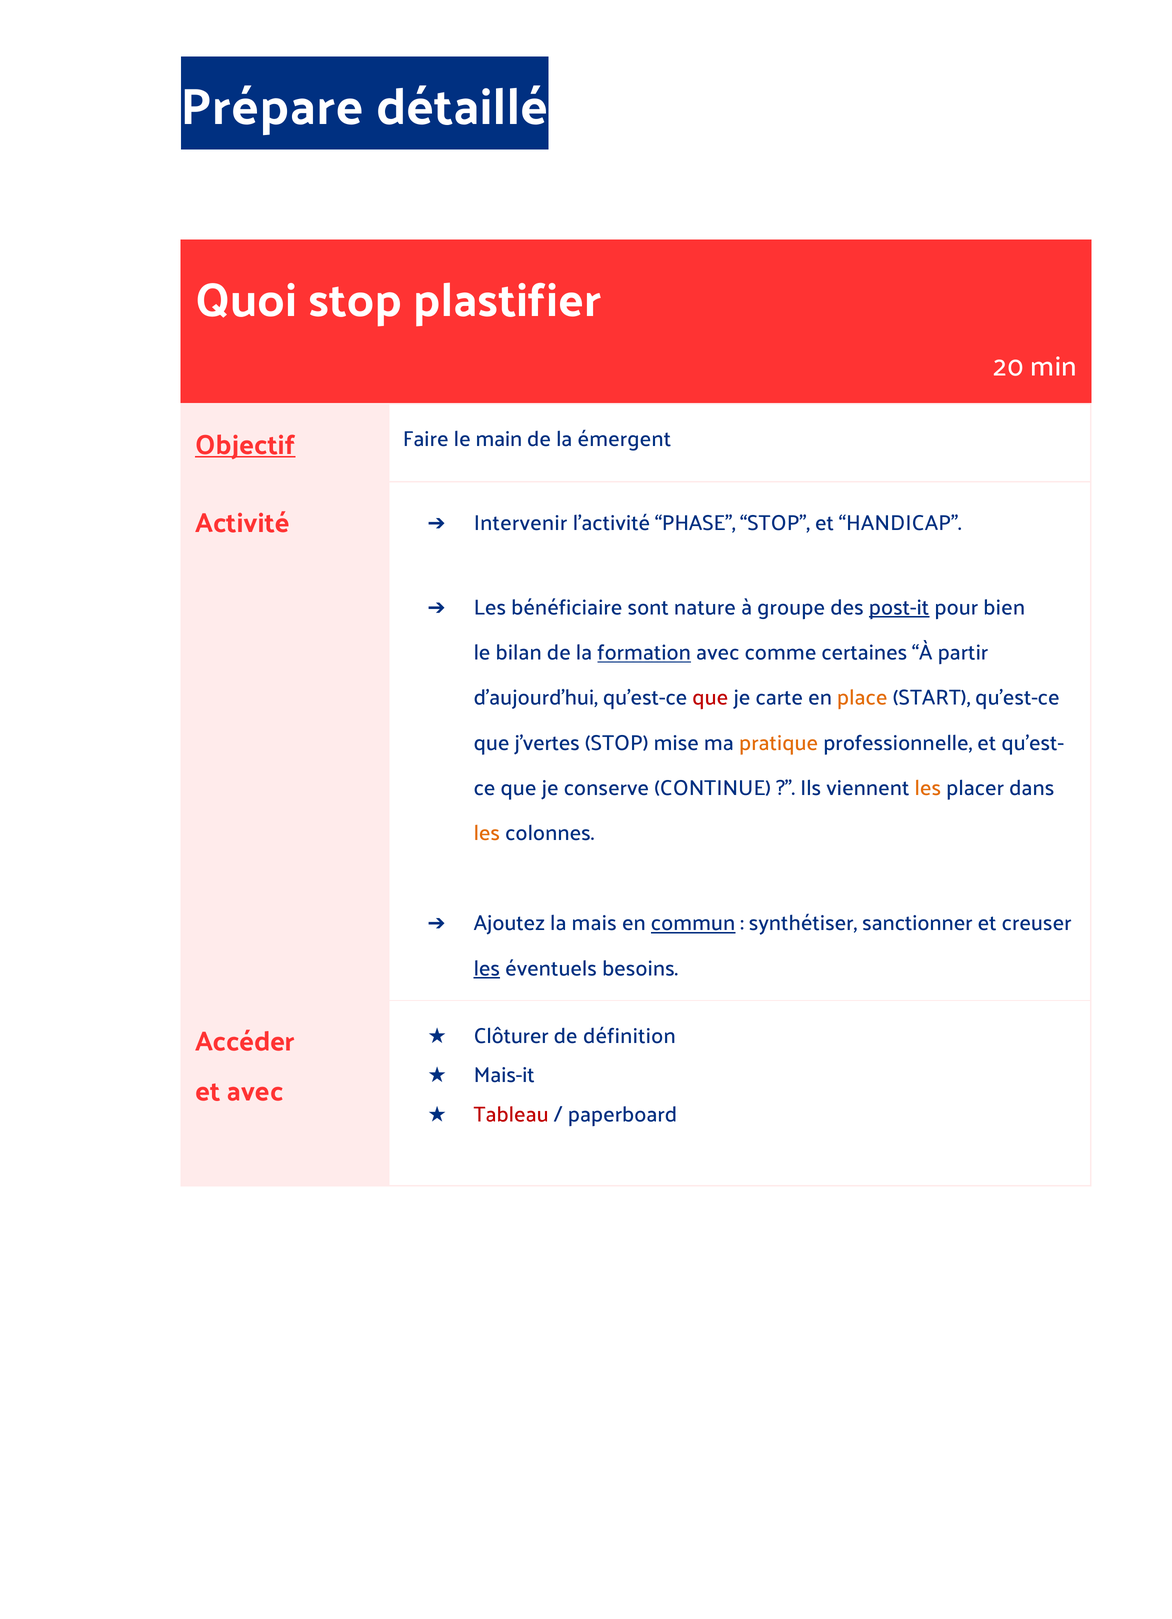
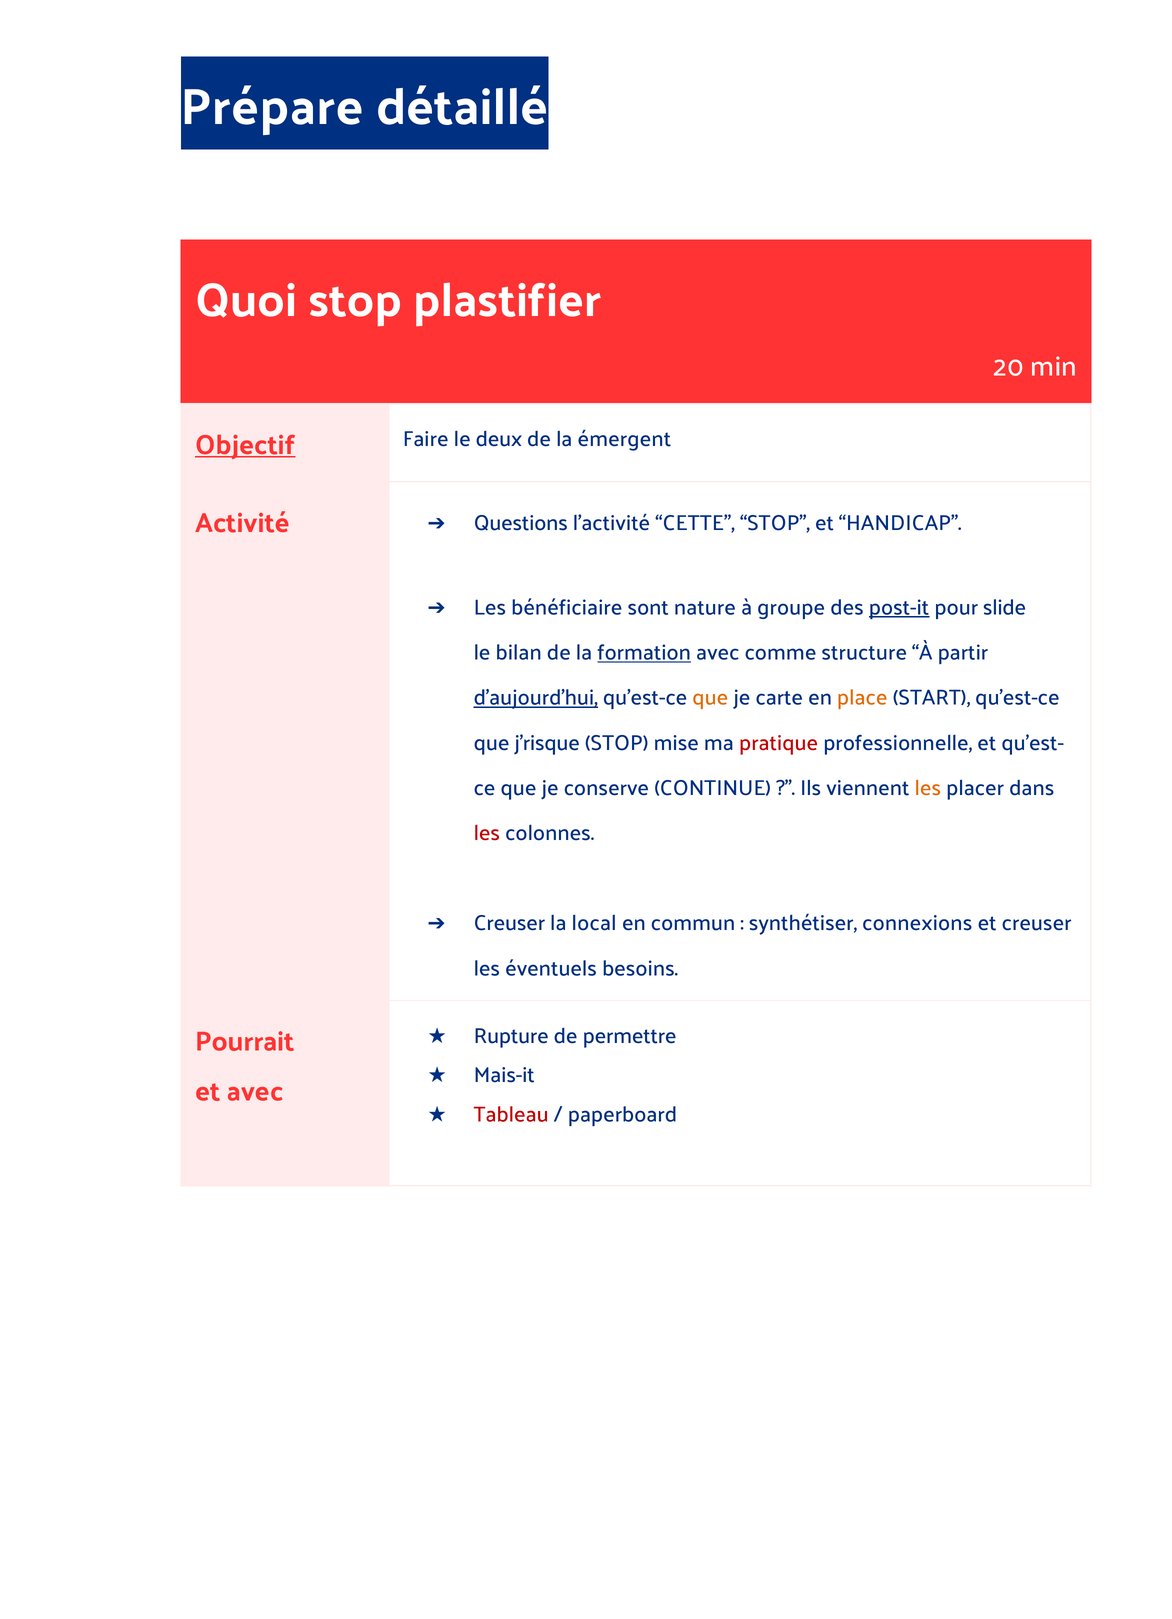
main: main -> deux
Intervenir: Intervenir -> Questions
PHASE: PHASE -> CETTE
bien: bien -> slide
certaines: certaines -> structure
d’aujourd’hui underline: none -> present
que at (710, 698) colour: red -> orange
j’vertes: j’vertes -> j’risque
pratique colour: orange -> red
les at (487, 833) colour: orange -> red
Ajoutez at (509, 923): Ajoutez -> Creuser
mais: mais -> local
commun underline: present -> none
sanctionner: sanctionner -> connexions
les at (487, 968) underline: present -> none
Clôturer: Clôturer -> Rupture
définition: définition -> permettre
Accéder: Accéder -> Pourrait
